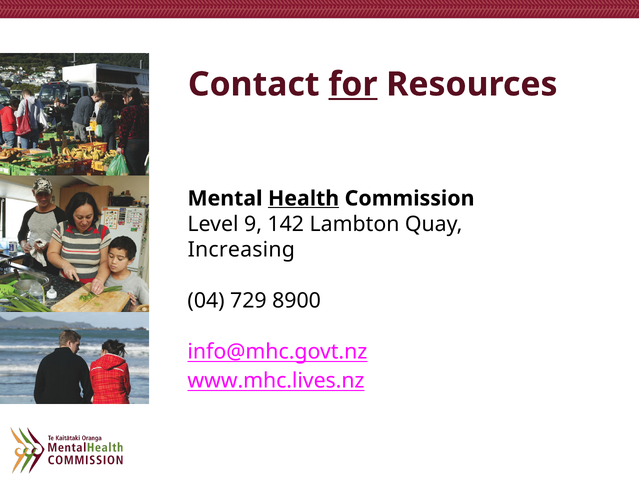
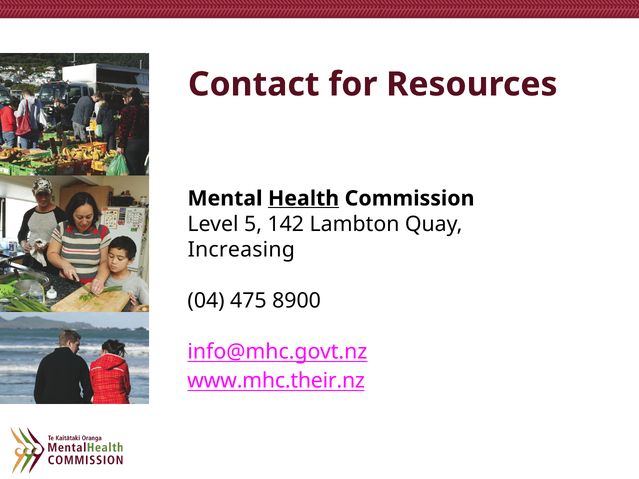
for underline: present -> none
9: 9 -> 5
729: 729 -> 475
www.mhc.lives.nz: www.mhc.lives.nz -> www.mhc.their.nz
